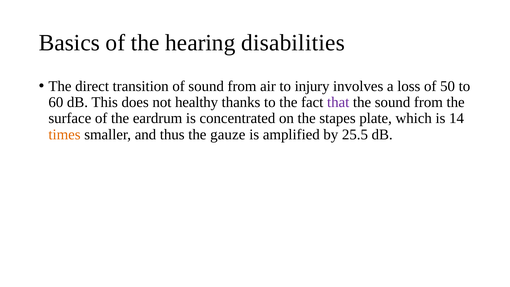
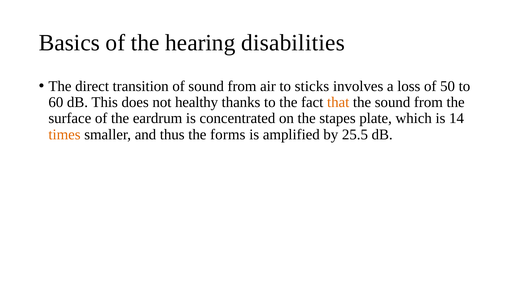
injury: injury -> sticks
that colour: purple -> orange
gauze: gauze -> forms
